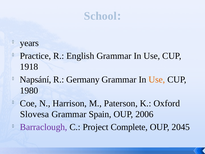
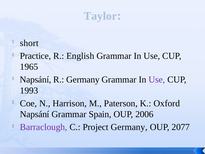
School: School -> Taylor
years: years -> short
1918: 1918 -> 1965
Use at (157, 79) colour: orange -> purple
1980: 1980 -> 1993
Slovesa at (35, 114): Slovesa -> Napsání
Project Complete: Complete -> Germany
2045: 2045 -> 2077
